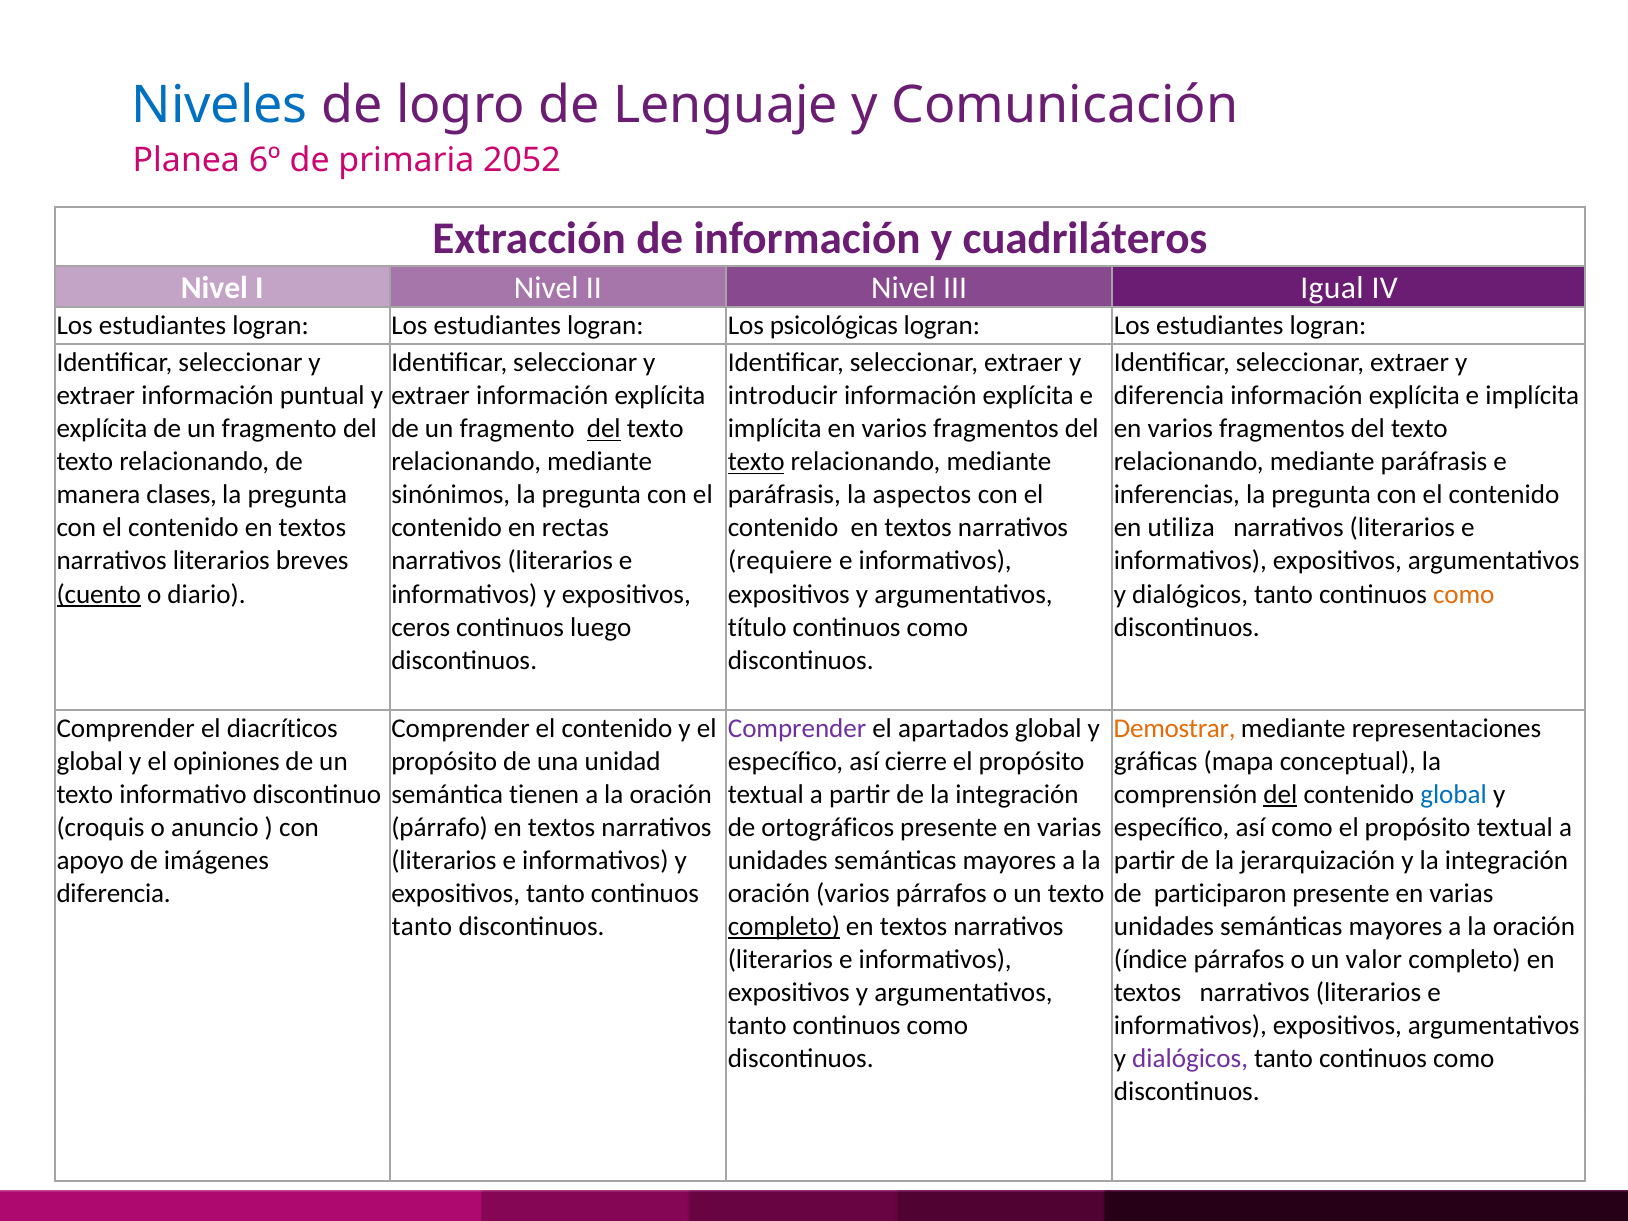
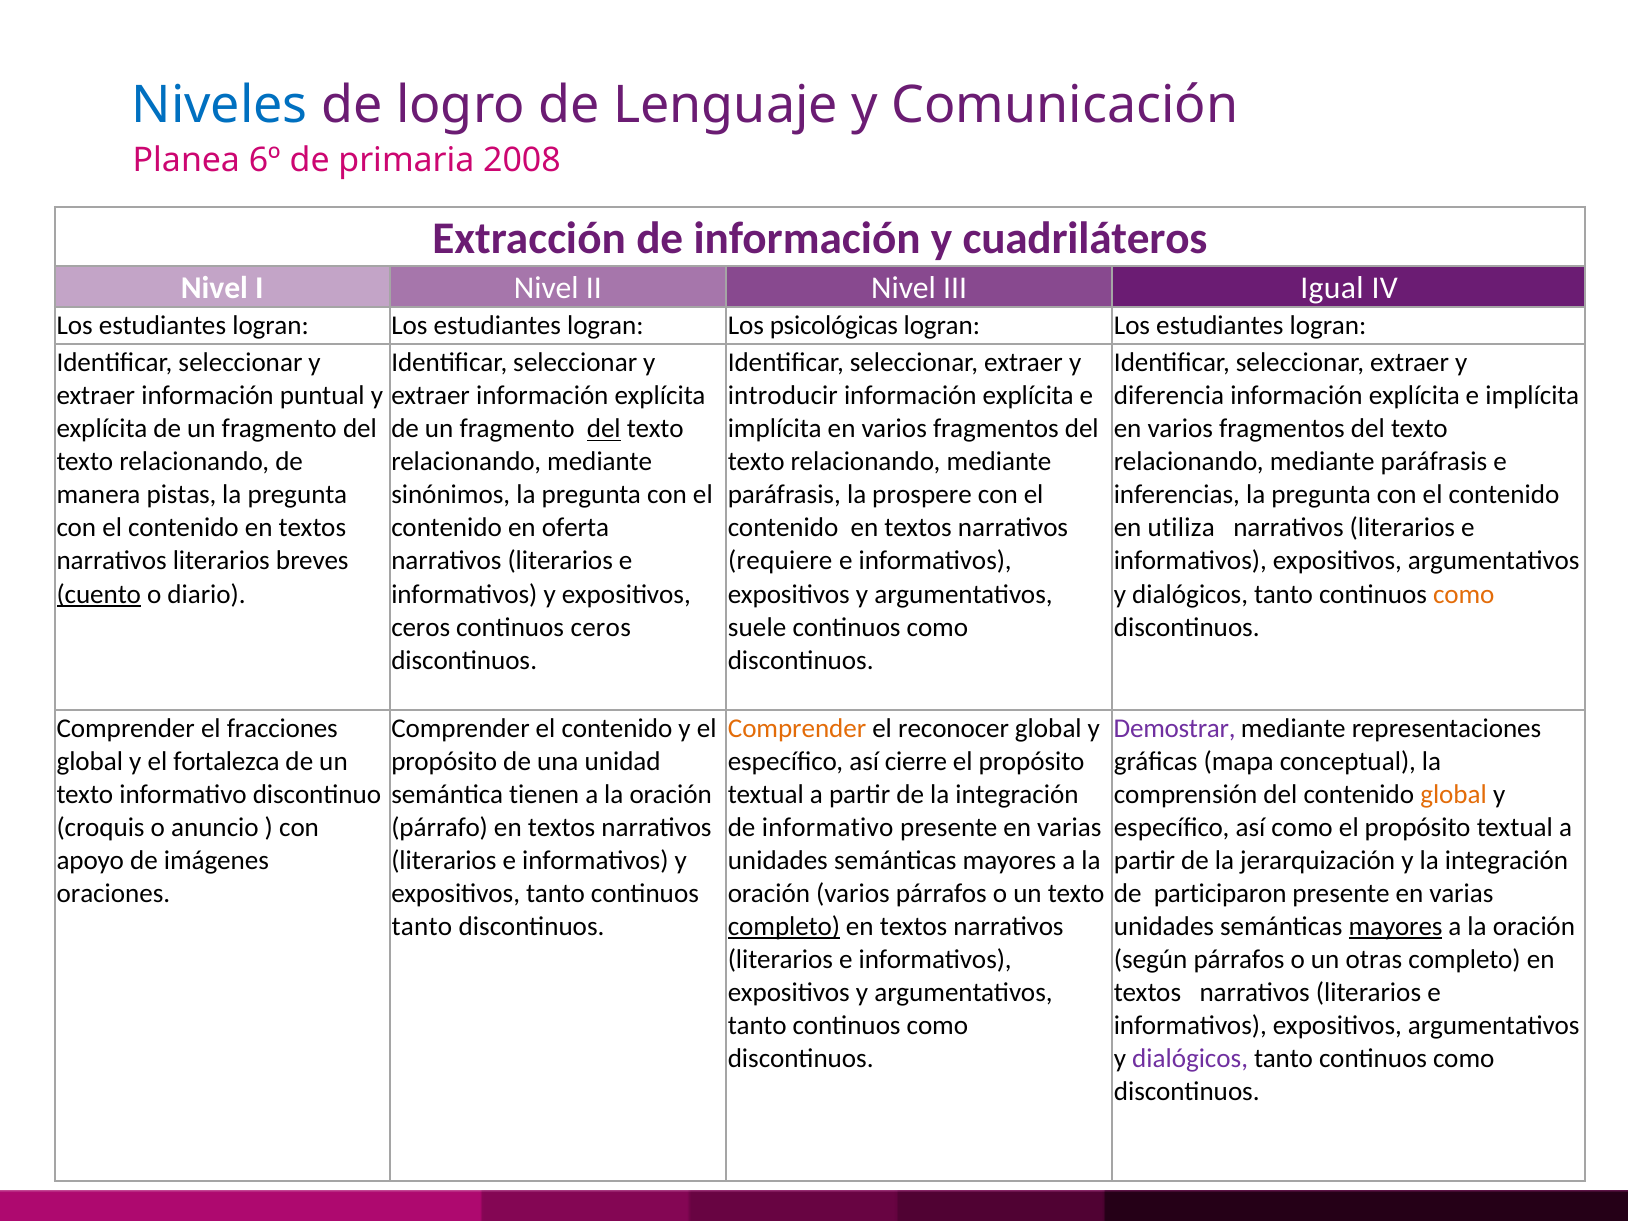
2052: 2052 -> 2008
texto at (756, 462) underline: present -> none
clases: clases -> pistas
aspectos: aspectos -> prospere
rectas: rectas -> oferta
continuos luego: luego -> ceros
título: título -> suele
diacríticos: diacríticos -> fracciones
Comprender at (797, 728) colour: purple -> orange
apartados: apartados -> reconocer
Demostrar colour: orange -> purple
opiniones: opiniones -> fortalezca
del at (1280, 794) underline: present -> none
global at (1454, 794) colour: blue -> orange
de ortográficos: ortográficos -> informativo
diferencia at (114, 894): diferencia -> oraciones
mayores at (1396, 927) underline: none -> present
índice: índice -> según
valor: valor -> otras
